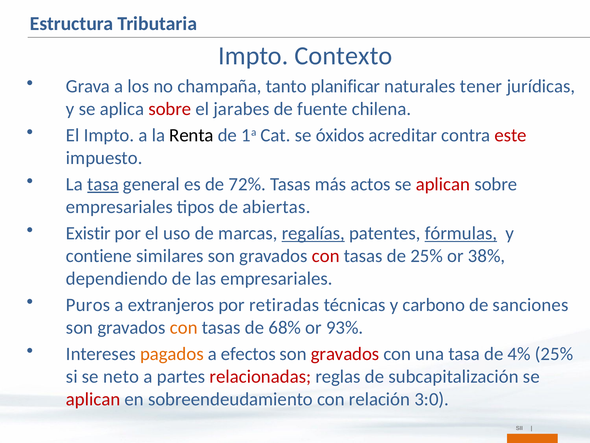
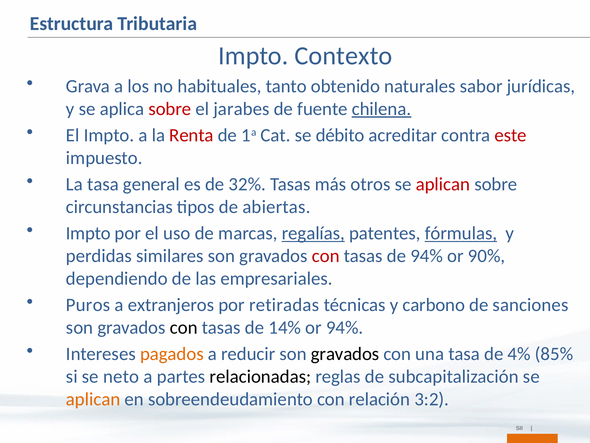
champaña: champaña -> habituales
planificar: planificar -> obtenido
tener: tener -> sabor
chilena underline: none -> present
Renta colour: black -> red
óxidos: óxidos -> débito
tasa at (103, 184) underline: present -> none
72%: 72% -> 32%
actos: actos -> otros
empresariales at (119, 207): empresariales -> circunstancias
Existir at (88, 233): Existir -> Impto
contiene: contiene -> perdidas
de 25%: 25% -> 94%
38%: 38% -> 90%
con at (184, 327) colour: orange -> black
68%: 68% -> 14%
or 93%: 93% -> 94%
efectos: efectos -> reducir
gravados at (345, 354) colour: red -> black
4% 25%: 25% -> 85%
relacionadas colour: red -> black
aplican at (93, 399) colour: red -> orange
3:0: 3:0 -> 3:2
